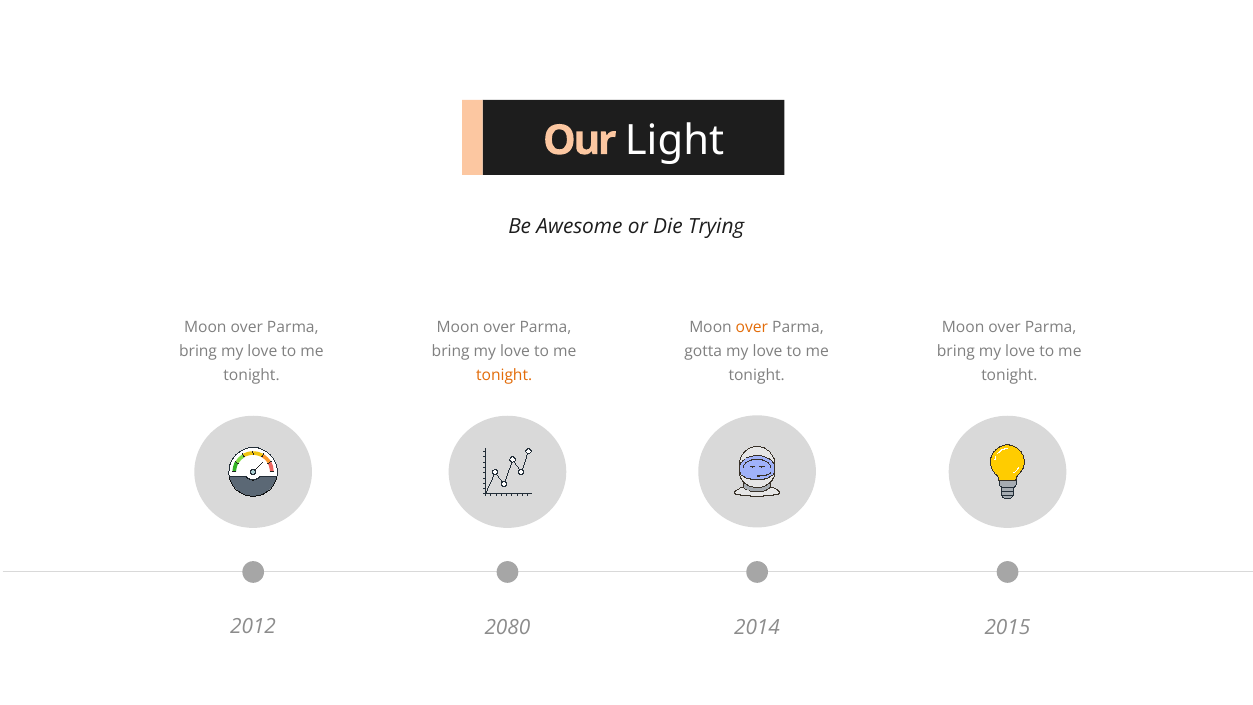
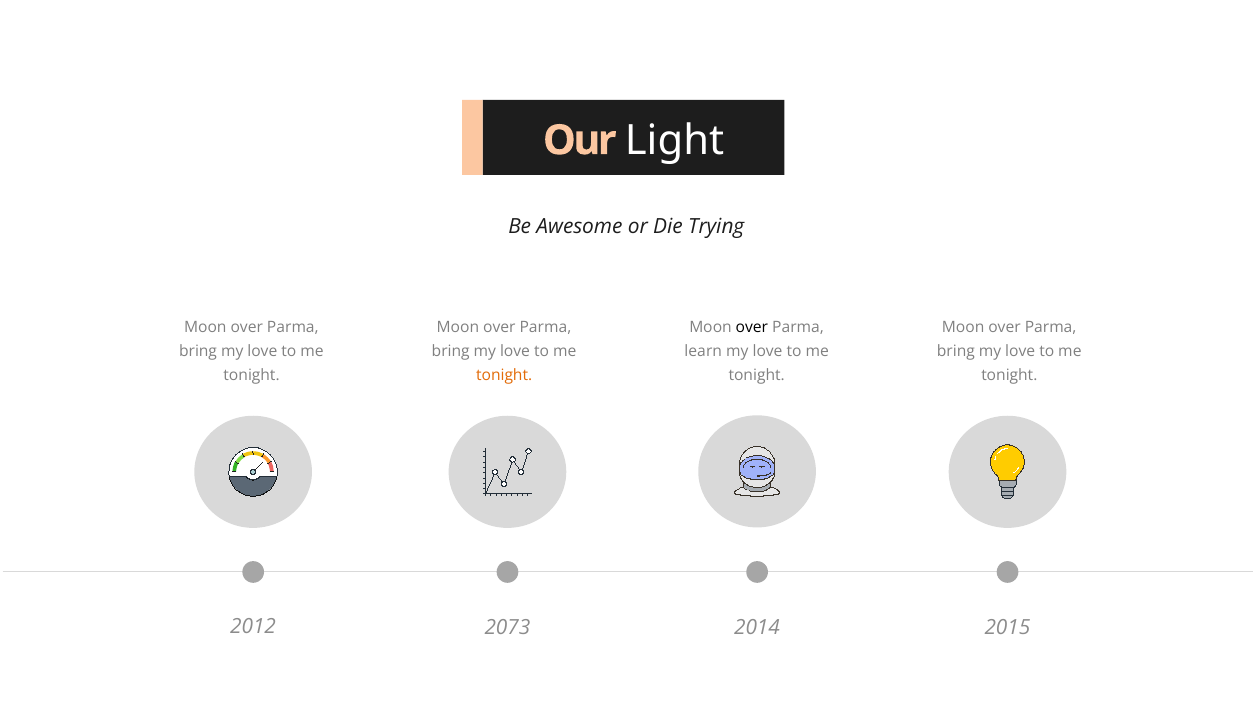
over at (752, 327) colour: orange -> black
gotta: gotta -> learn
2080: 2080 -> 2073
